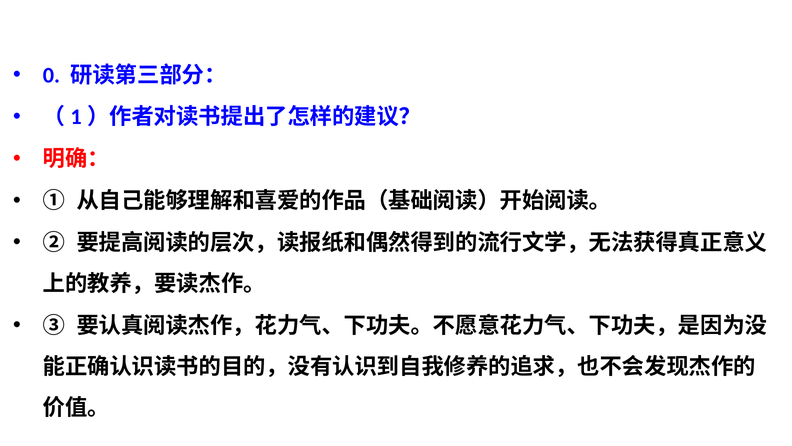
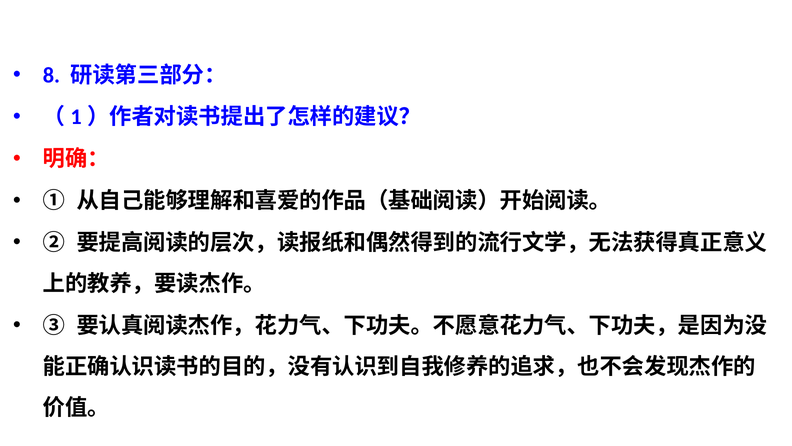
0: 0 -> 8
